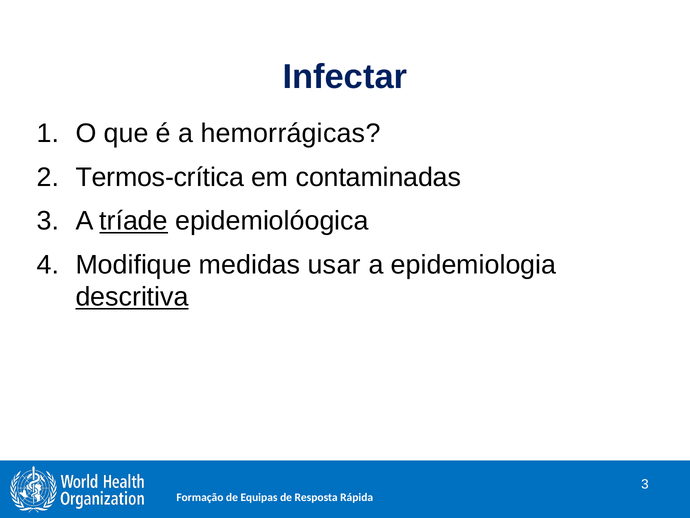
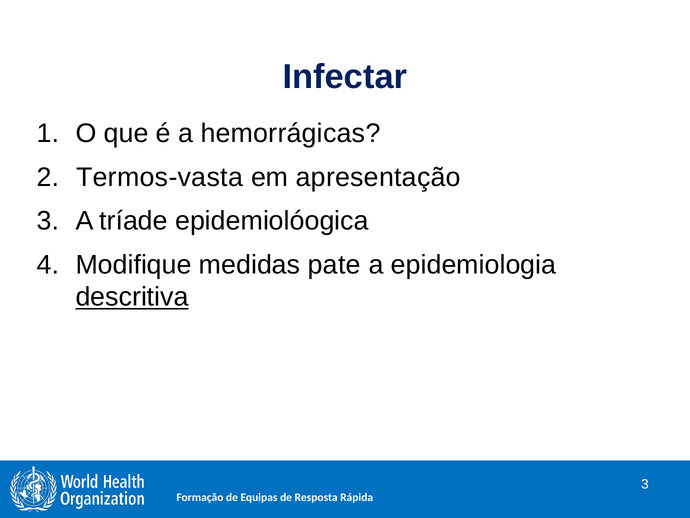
Termos-crítica: Termos-crítica -> Termos-vasta
contaminadas: contaminadas -> apresentação
tríade underline: present -> none
usar: usar -> pate
